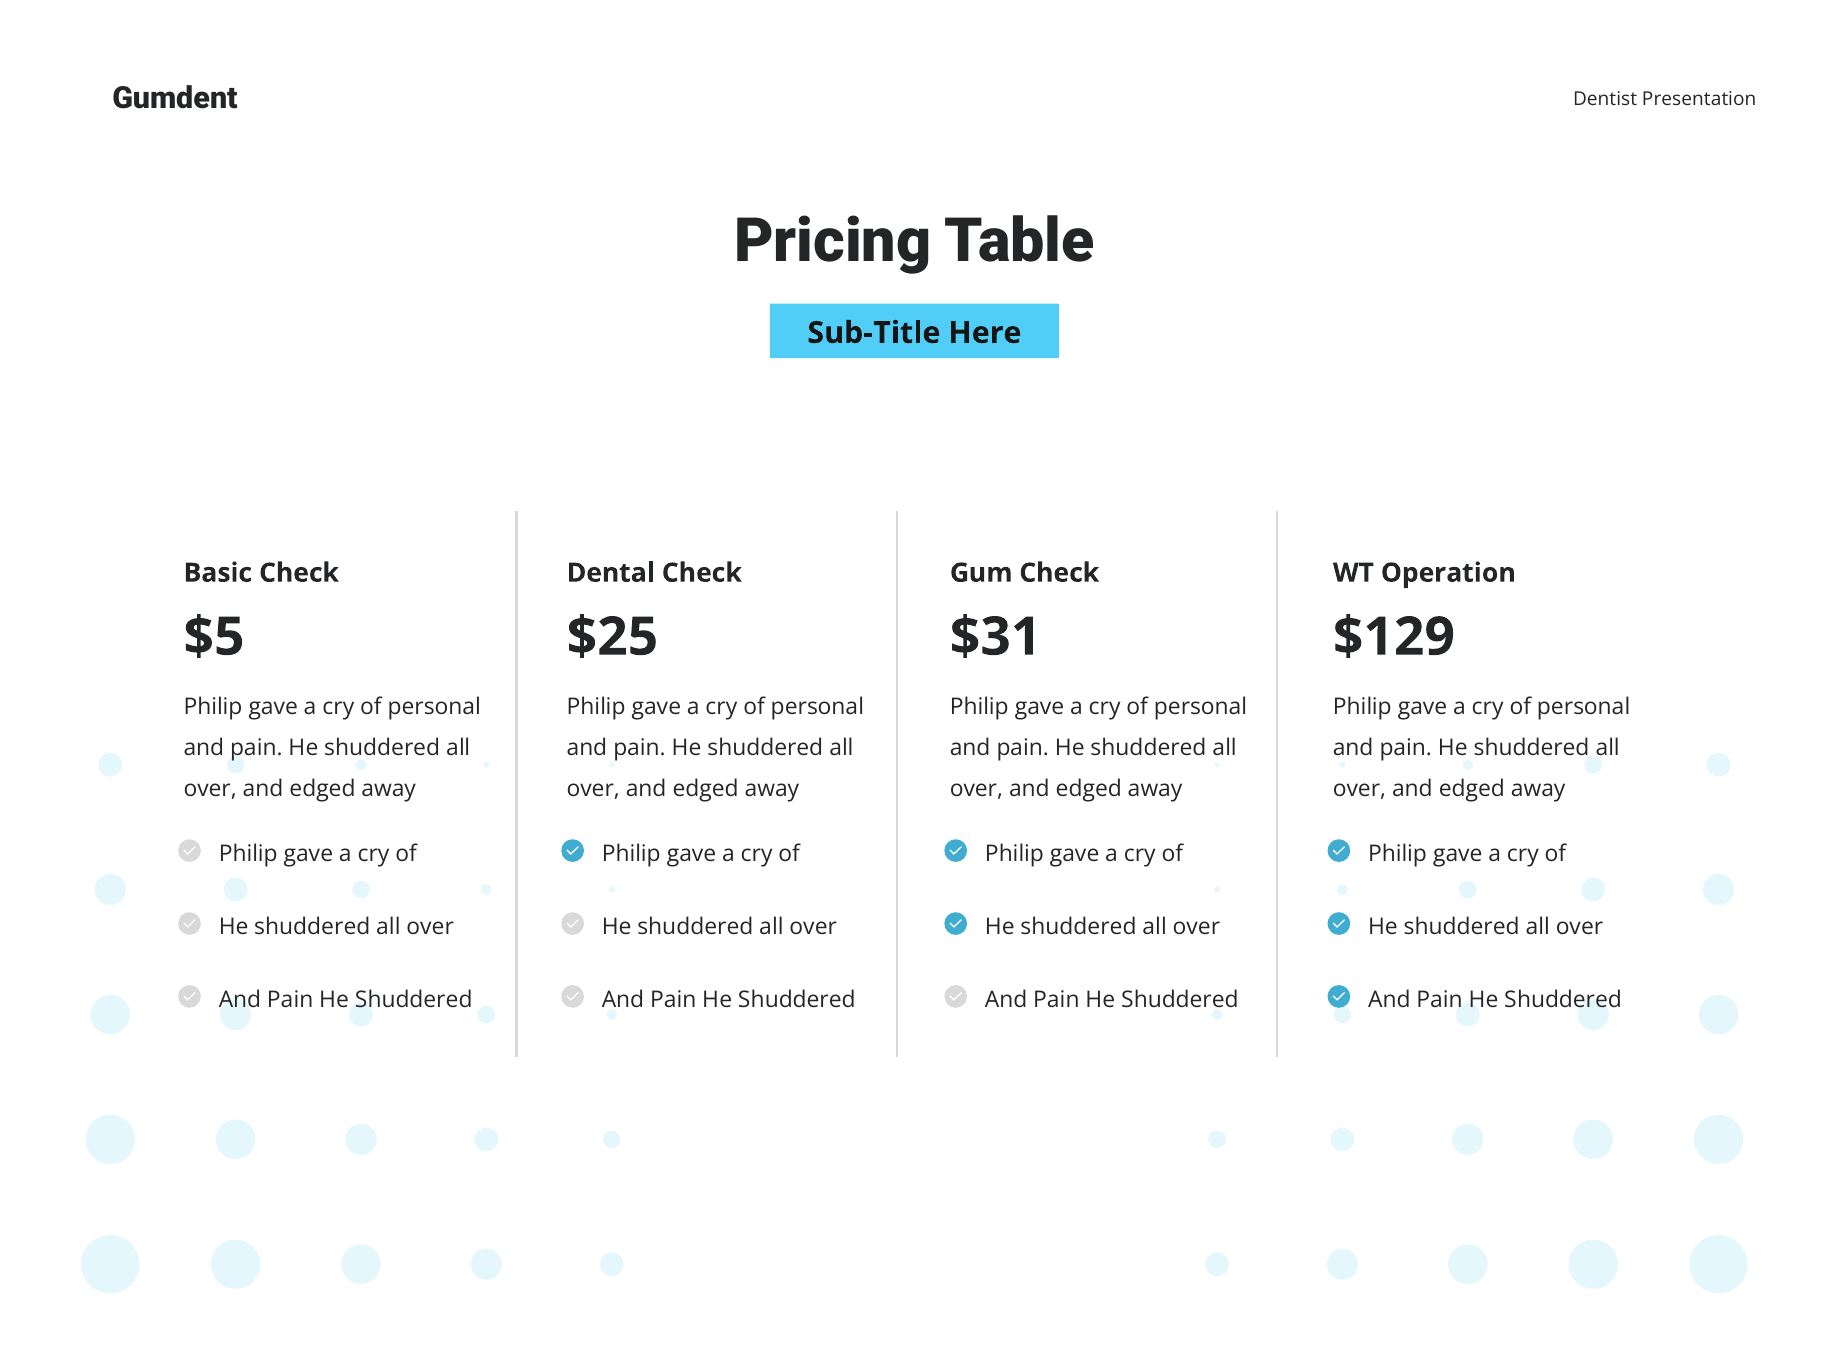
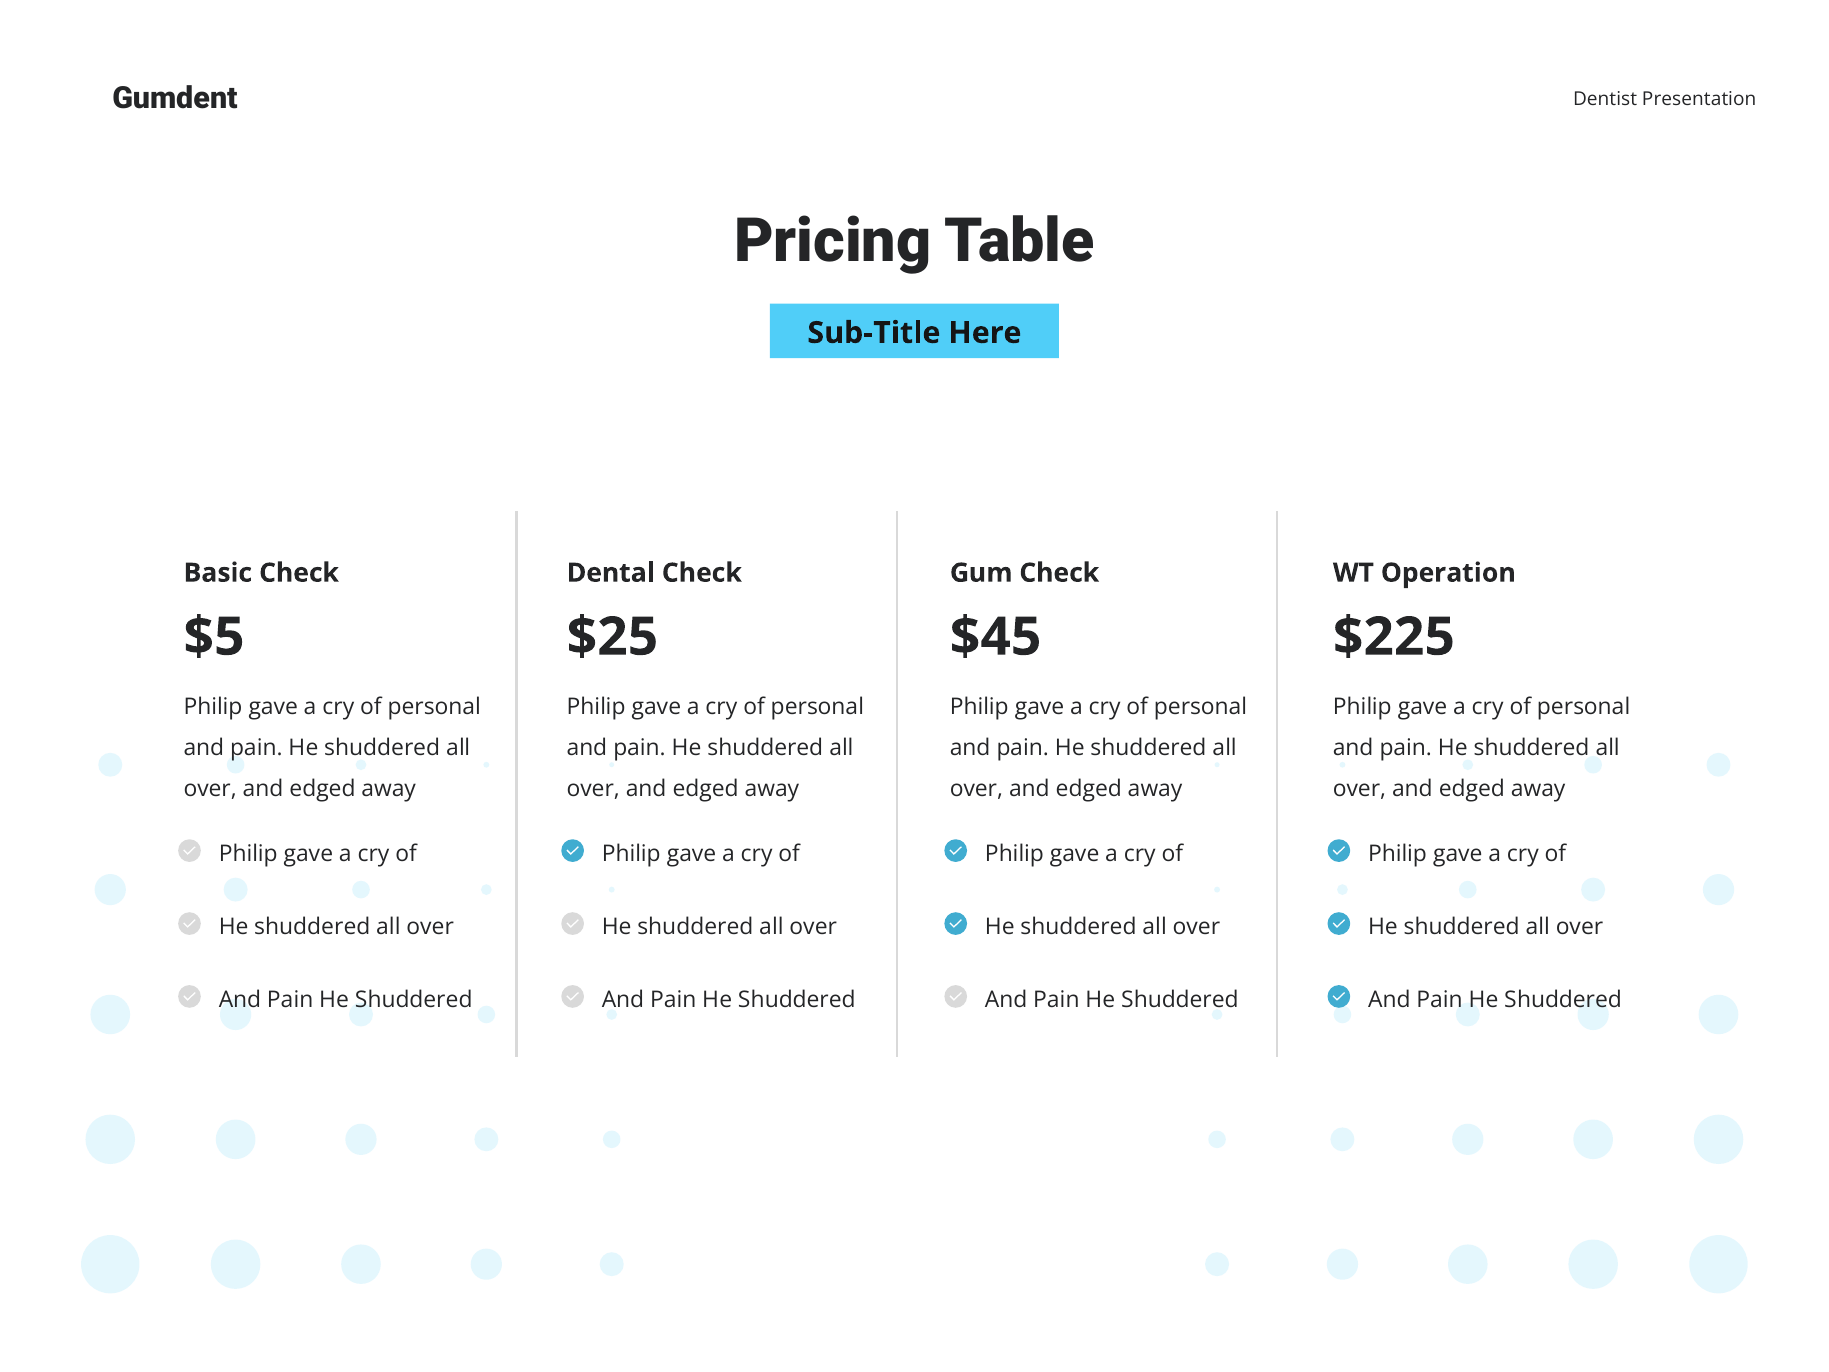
$31: $31 -> $45
$129: $129 -> $225
